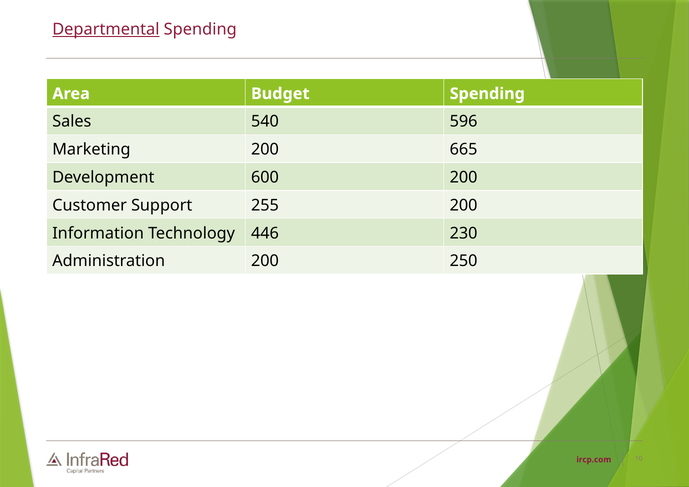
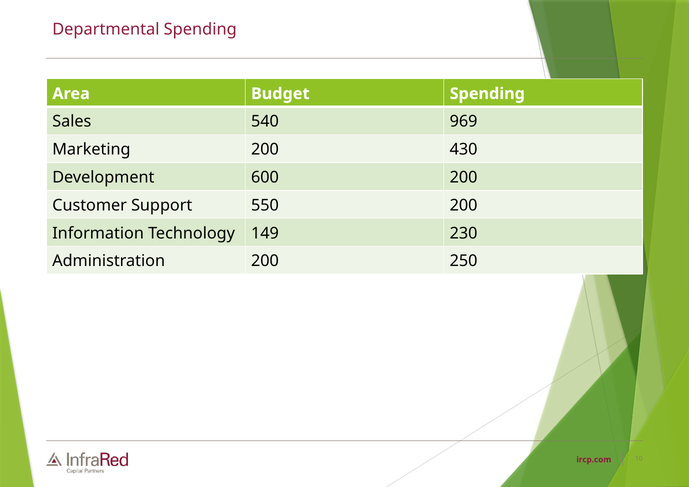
Departmental underline: present -> none
596: 596 -> 969
665: 665 -> 430
255: 255 -> 550
446: 446 -> 149
